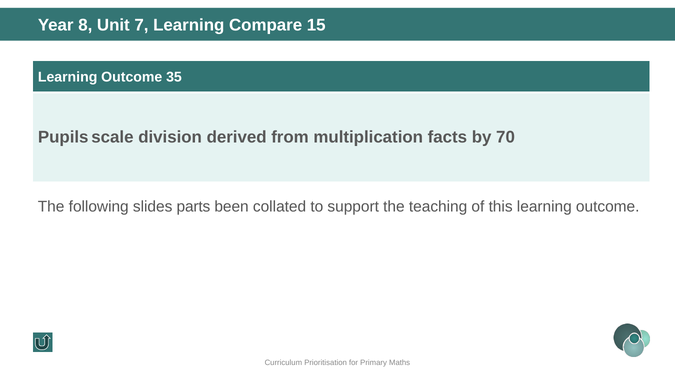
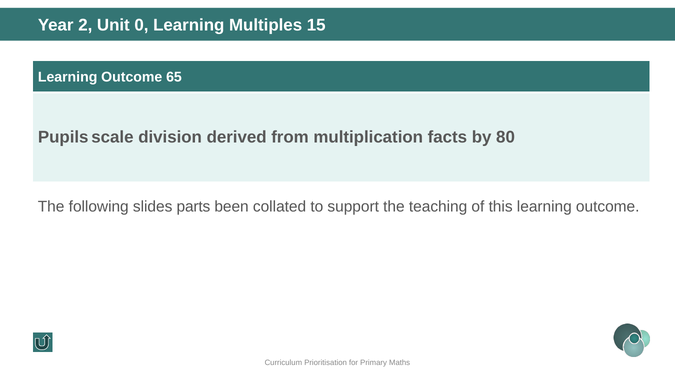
8: 8 -> 2
7: 7 -> 0
Compare: Compare -> Multiples
35: 35 -> 65
70: 70 -> 80
